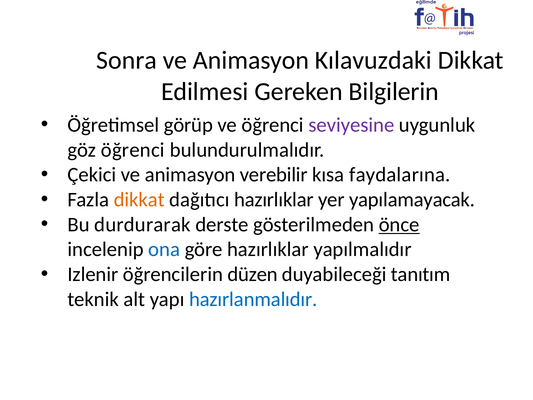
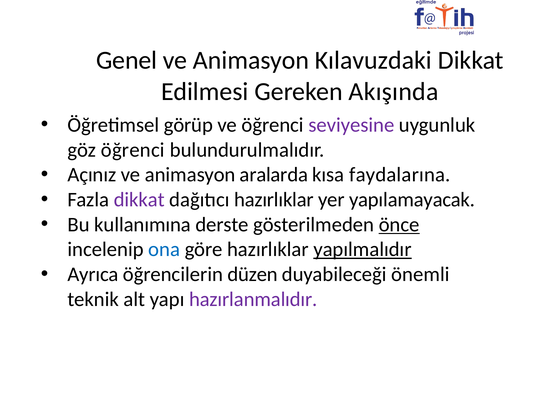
Sonra: Sonra -> Genel
Bilgilerin: Bilgilerin -> Akışında
Çekici: Çekici -> Açınız
verebilir: verebilir -> aralarda
dikkat at (139, 200) colour: orange -> purple
durdurarak: durdurarak -> kullanımına
yapılmalıdır underline: none -> present
Izlenir: Izlenir -> Ayrıca
tanıtım: tanıtım -> önemli
hazırlanmalıdır colour: blue -> purple
